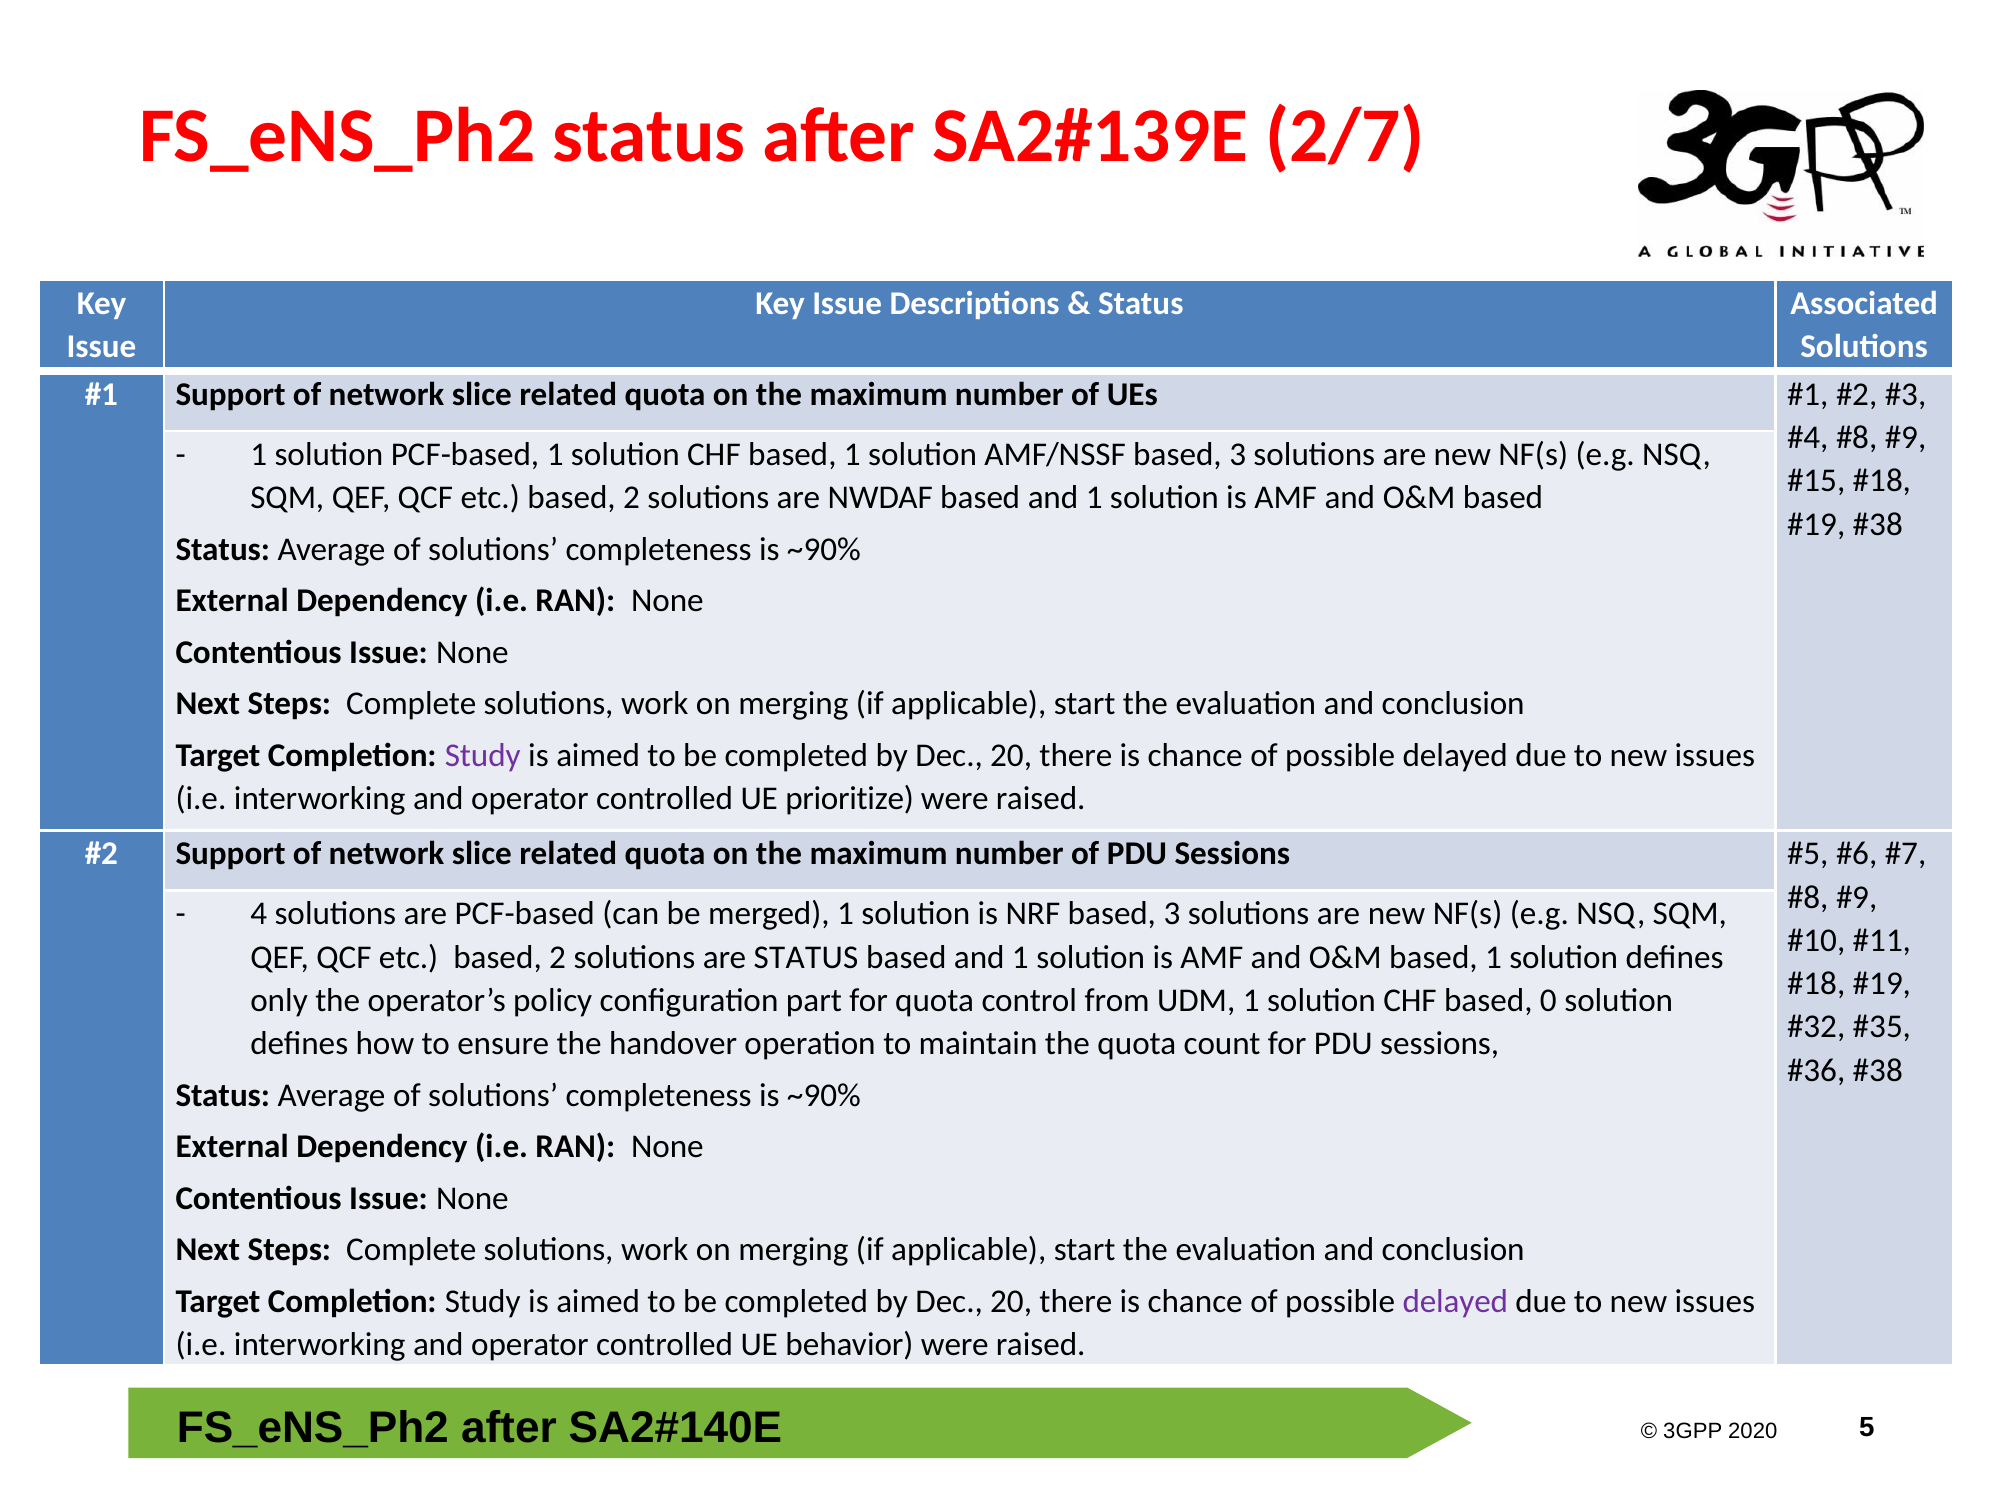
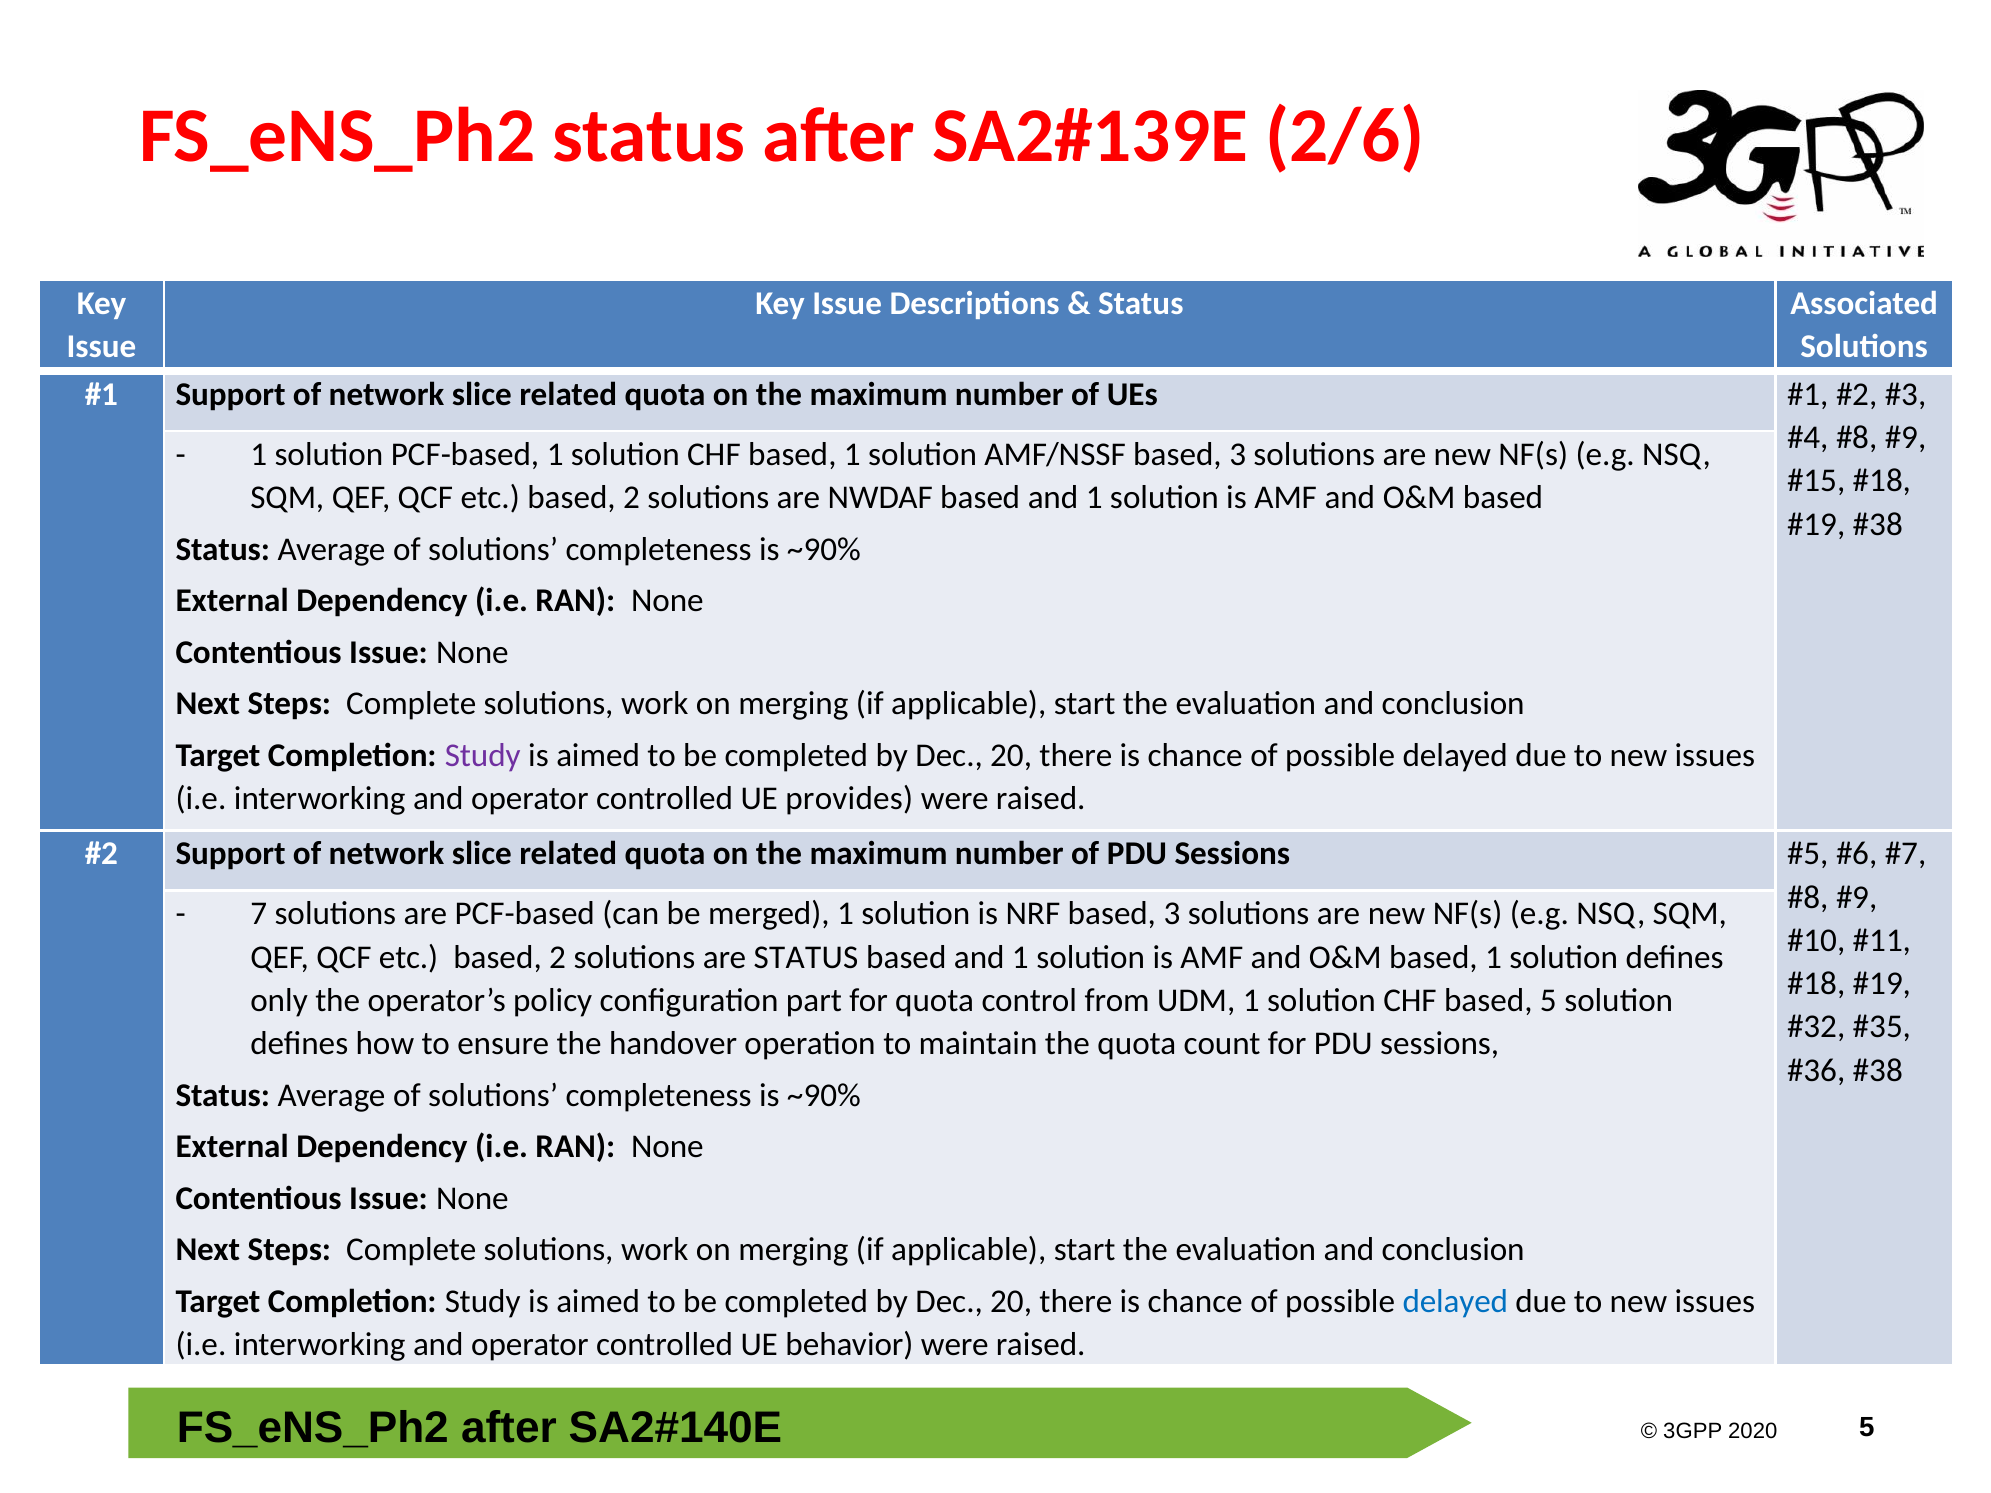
2/7: 2/7 -> 2/6
prioritize: prioritize -> provides
4: 4 -> 7
based 0: 0 -> 5
delayed at (1455, 1302) colour: purple -> blue
